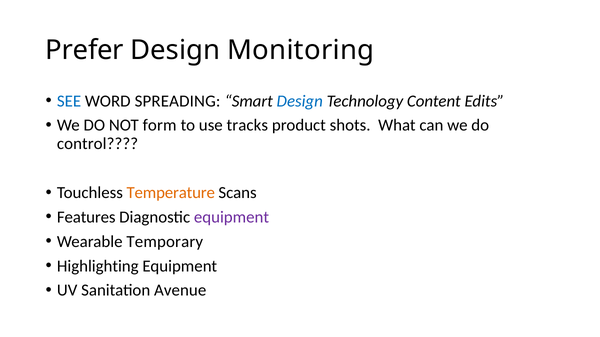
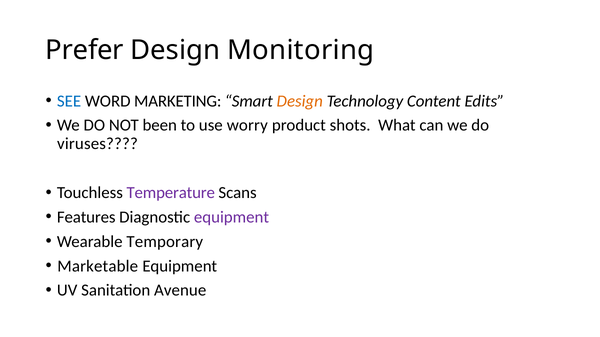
SPREADING: SPREADING -> MARKETING
Design at (300, 101) colour: blue -> orange
form: form -> been
tracks: tracks -> worry
control: control -> viruses
Temperature colour: orange -> purple
Highlighting: Highlighting -> Marketable
